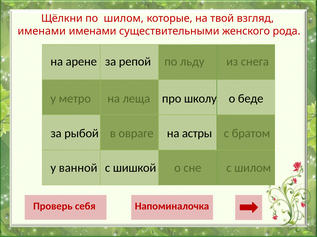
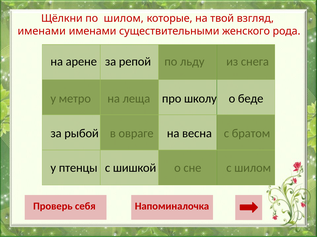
астры: астры -> весна
ванной: ванной -> птенцы
